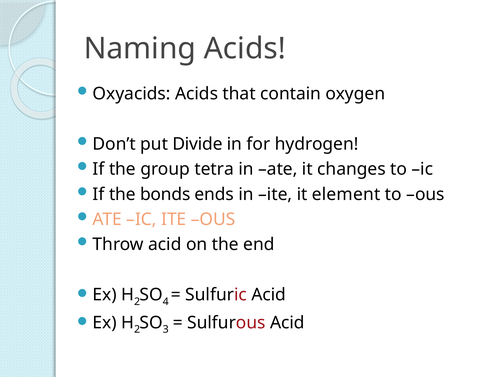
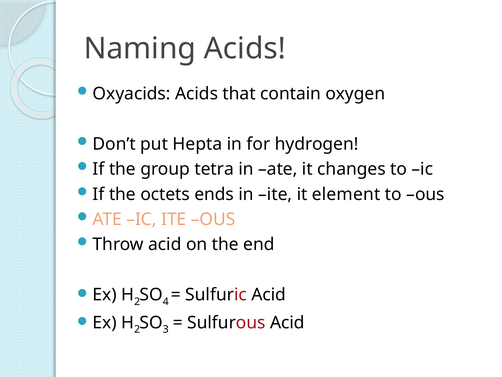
Divide: Divide -> Hepta
bonds: bonds -> octets
